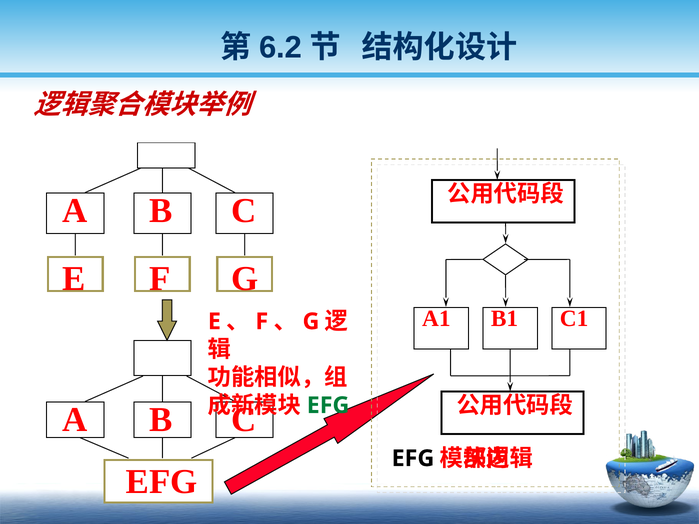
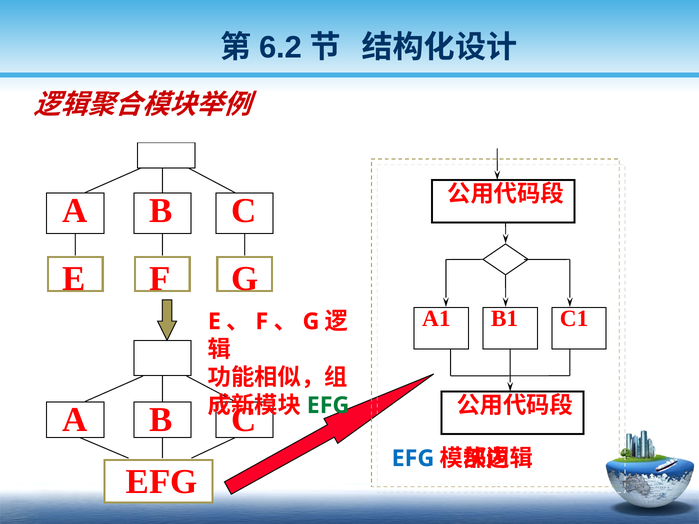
EFG at (413, 459) colour: black -> blue
